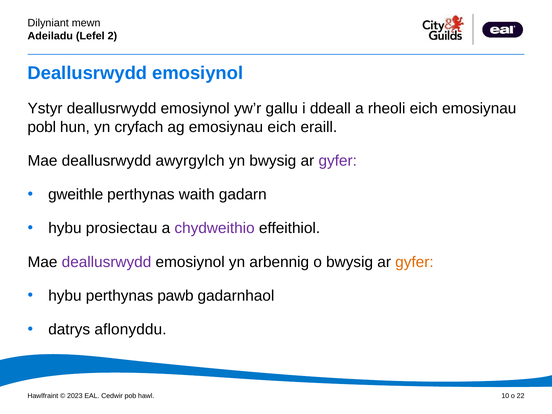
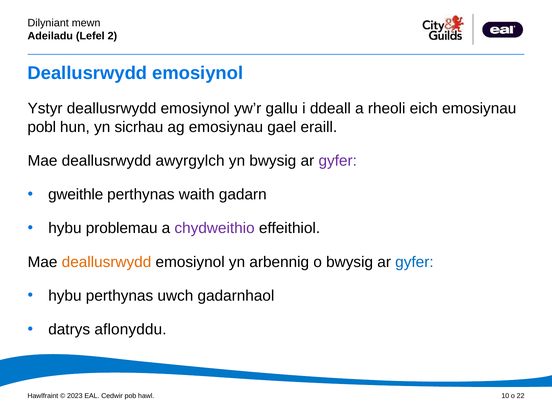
cryfach: cryfach -> sicrhau
emosiynau eich: eich -> gael
prosiectau: prosiectau -> problemau
deallusrwydd at (107, 262) colour: purple -> orange
gyfer at (414, 262) colour: orange -> blue
pawb: pawb -> uwch
